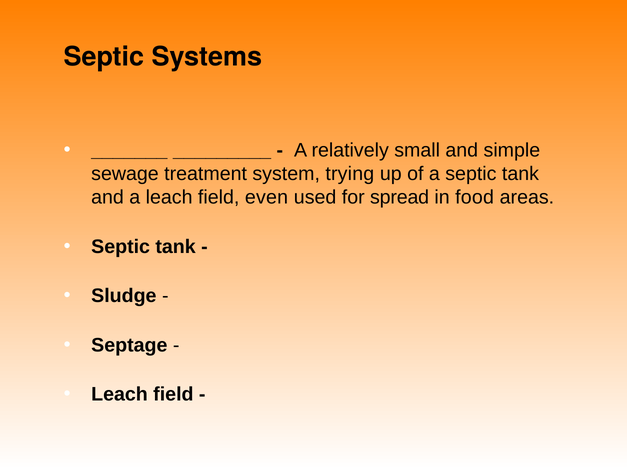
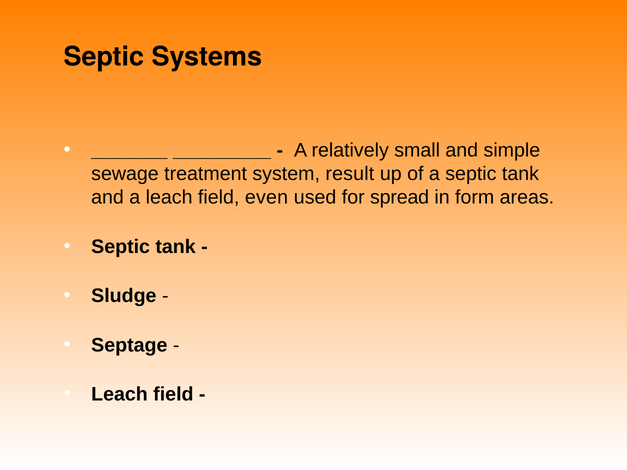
trying: trying -> result
food: food -> form
